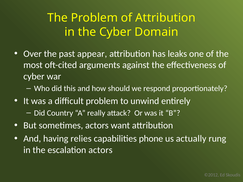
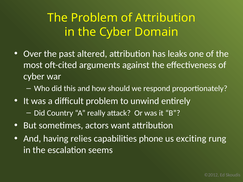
appear: appear -> altered
actually: actually -> exciting
escalation actors: actors -> seems
